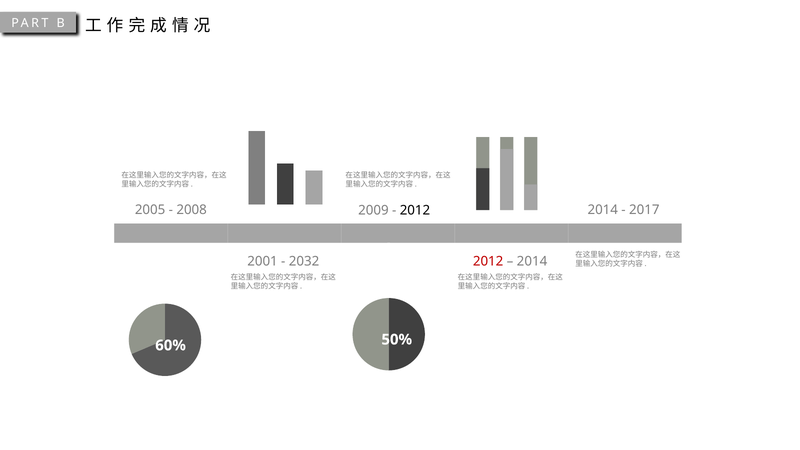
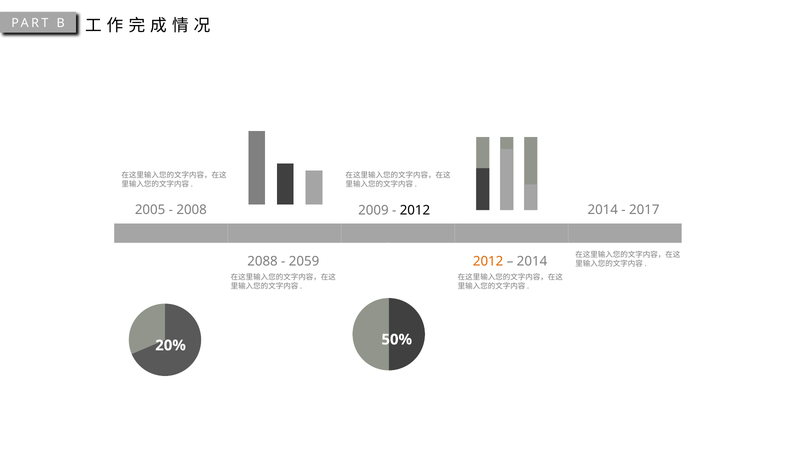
2001: 2001 -> 2088
2032: 2032 -> 2059
2012 at (488, 261) colour: red -> orange
60%: 60% -> 20%
